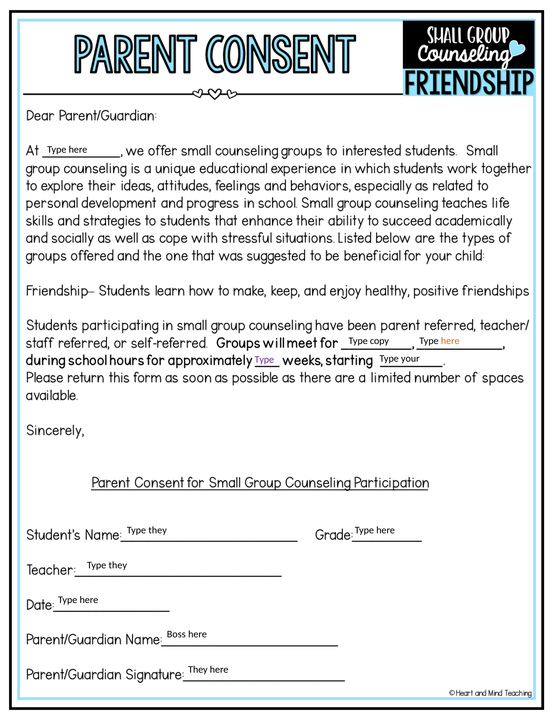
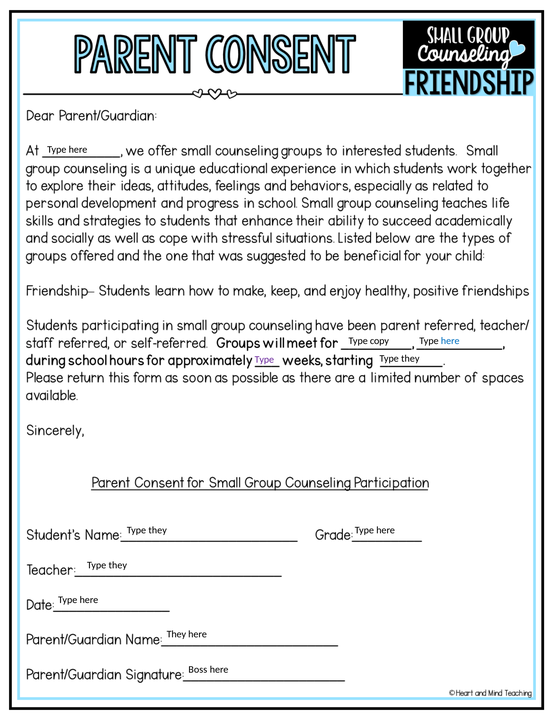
here at (450, 341) colour: orange -> blue
your at (410, 359): your -> they
Boss at (176, 635): Boss -> They
They at (198, 670): They -> Boss
